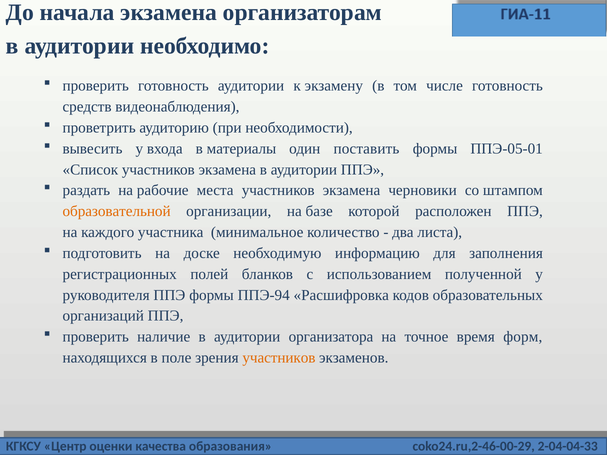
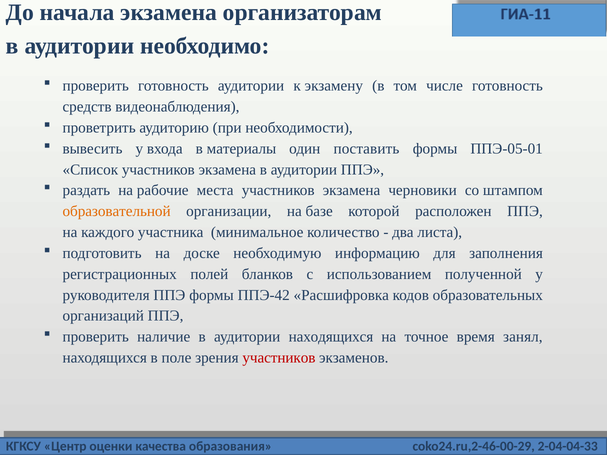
ППЭ-94: ППЭ-94 -> ППЭ-42
аудитории организатора: организатора -> находящихся
форм: форм -> занял
участников at (279, 358) colour: orange -> red
